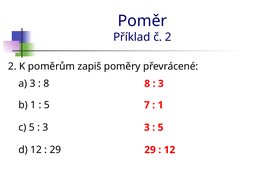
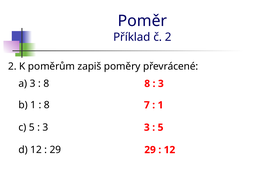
5 at (47, 105): 5 -> 8
